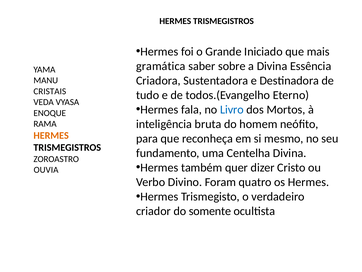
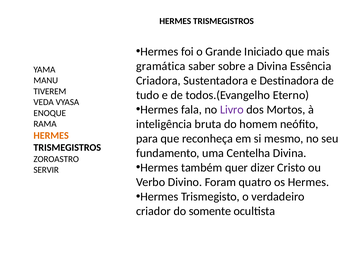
CRISTAIS: CRISTAIS -> TIVEREM
Livro colour: blue -> purple
OUVIA: OUVIA -> SERVIR
